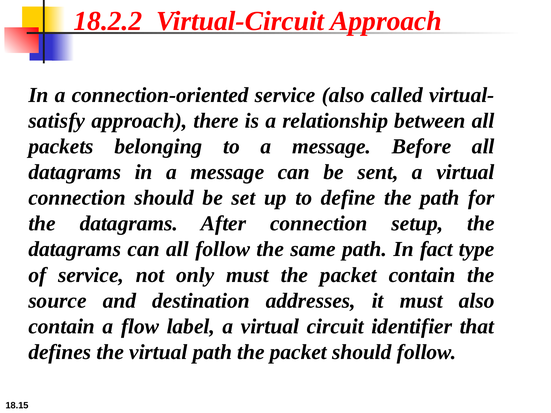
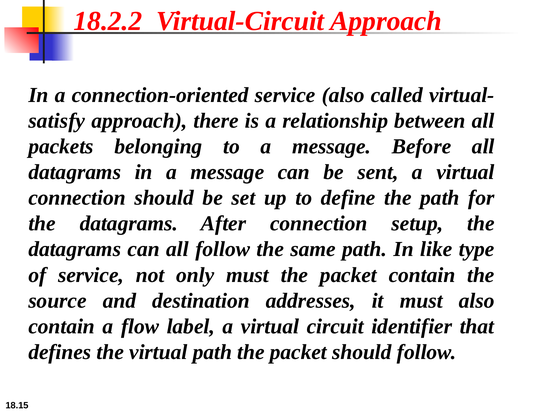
fact: fact -> like
